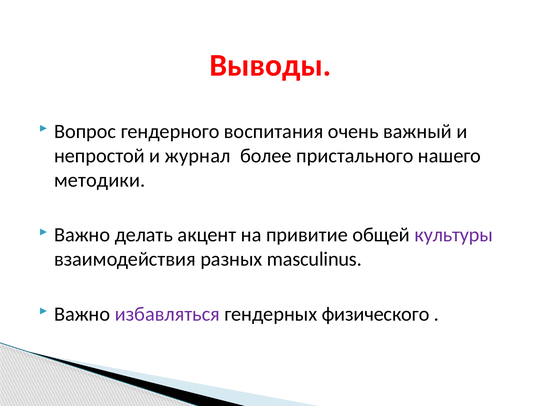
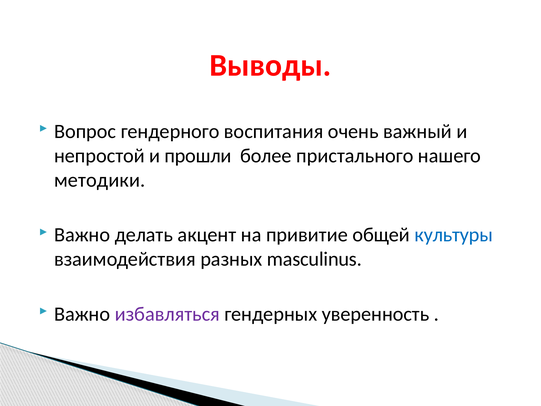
журнал: журнал -> прошли
культуры colour: purple -> blue
физического: физического -> уверенность
